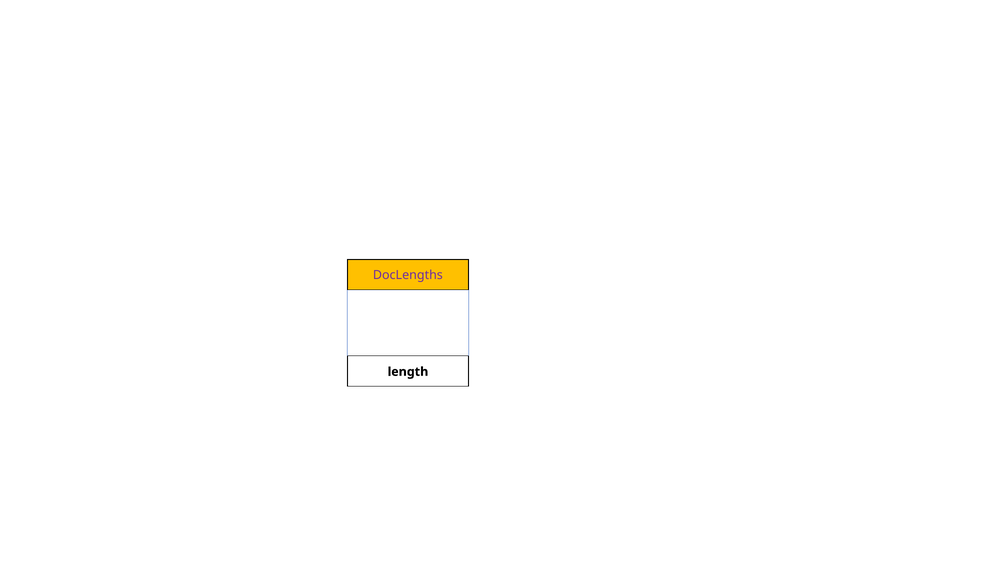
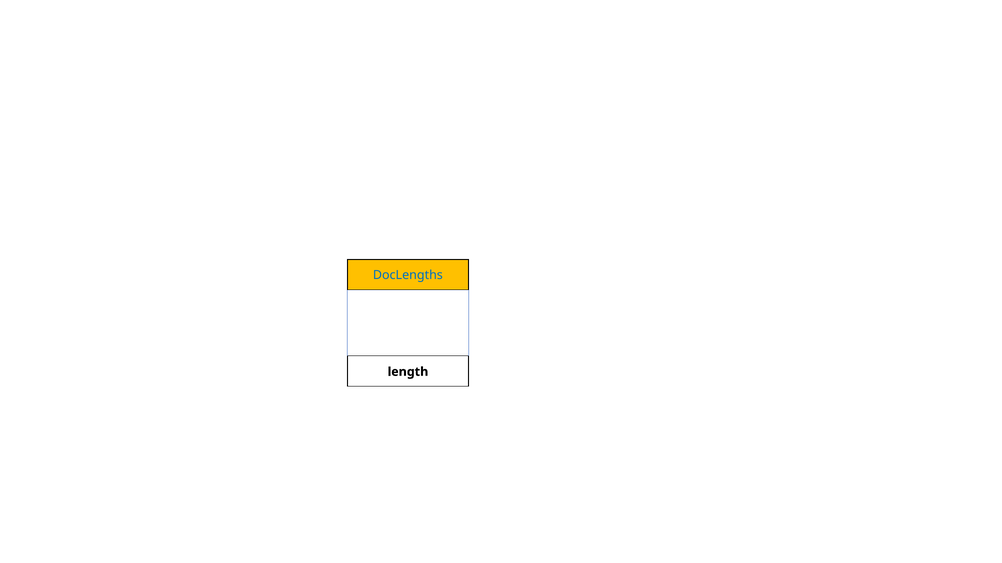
DocLengths colour: purple -> blue
